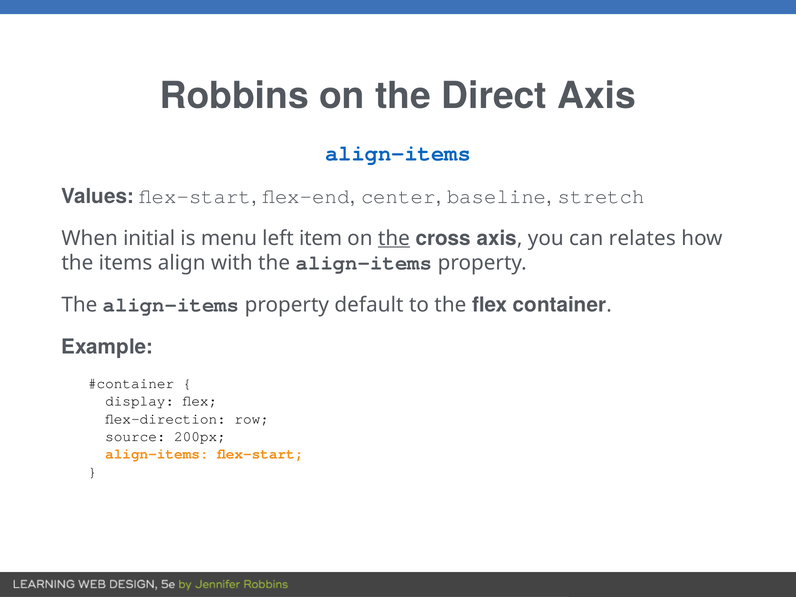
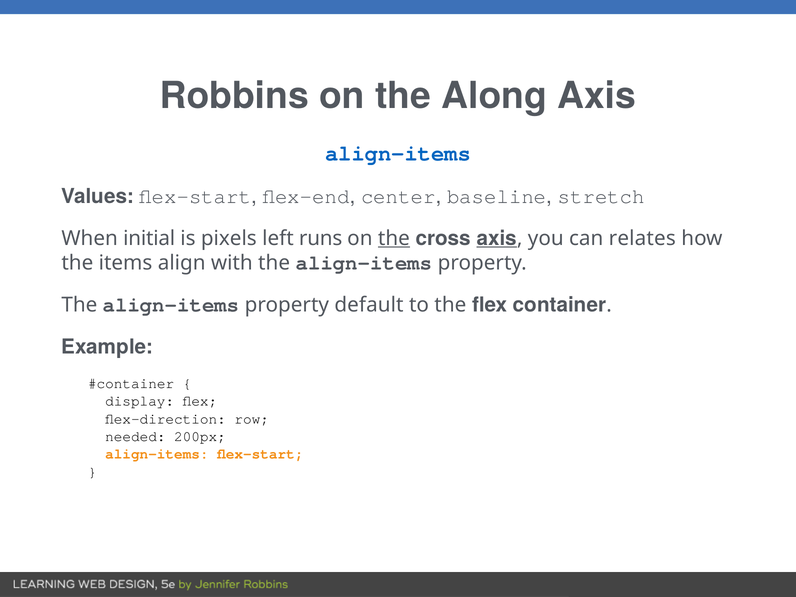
Direct: Direct -> Along
menu: menu -> pixels
item: item -> runs
axis at (497, 238) underline: none -> present
source: source -> needed
